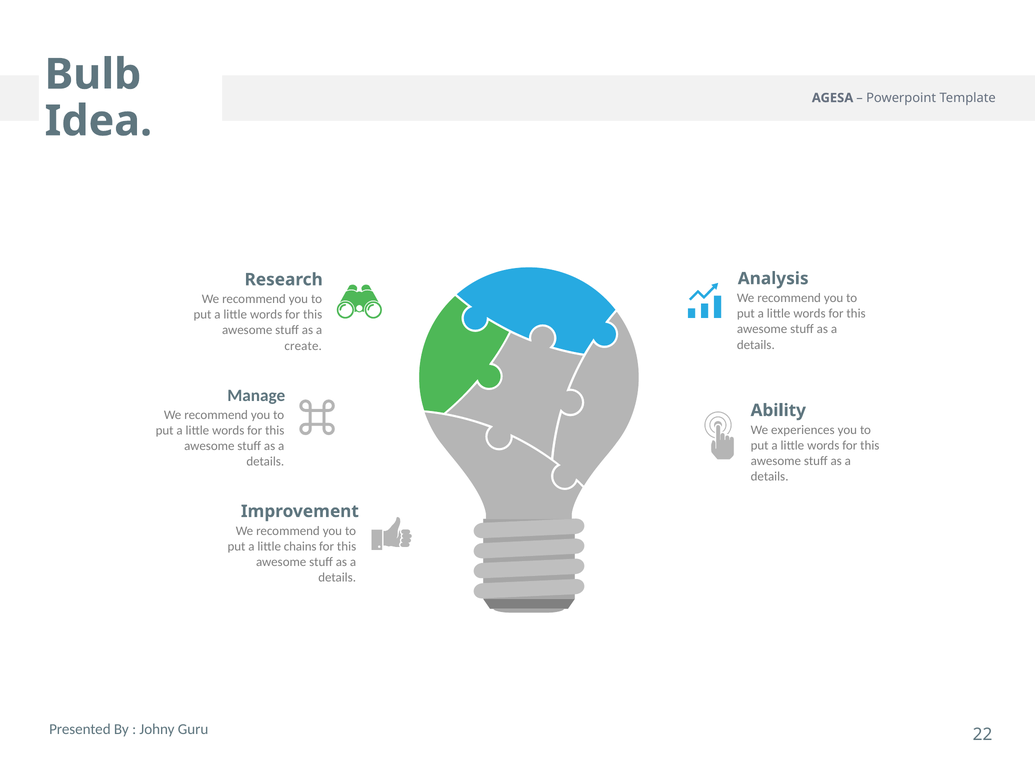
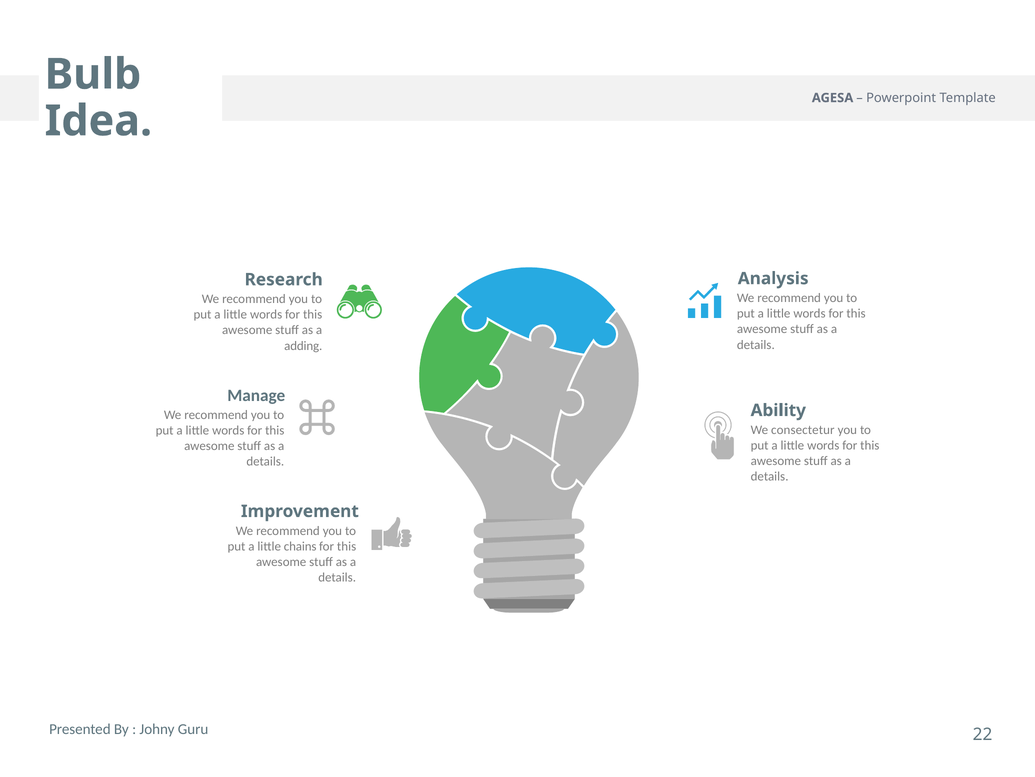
create: create -> adding
experiences: experiences -> consectetur
